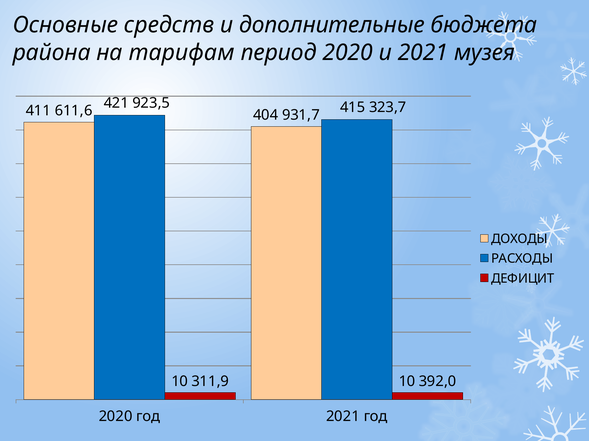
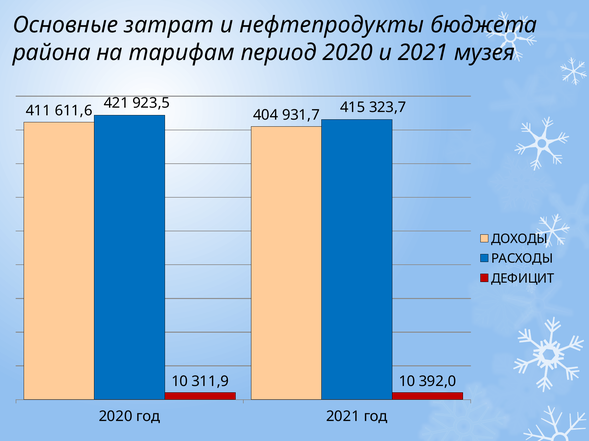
средств: средств -> затрат
дополнительные: дополнительные -> нефтепродукты
